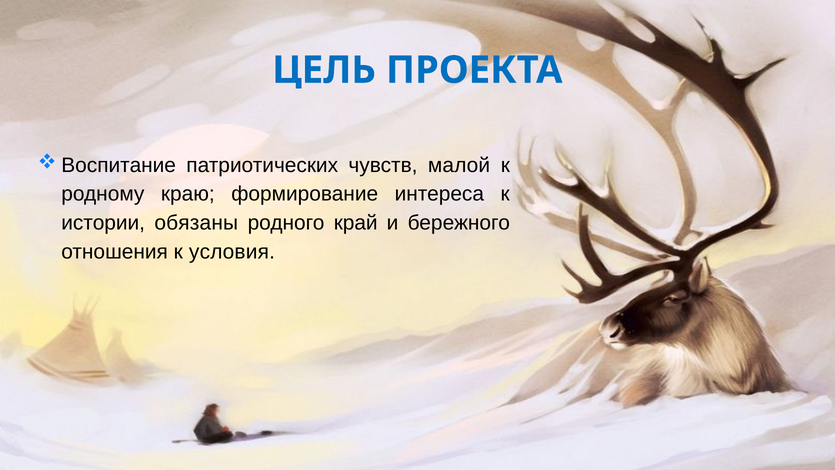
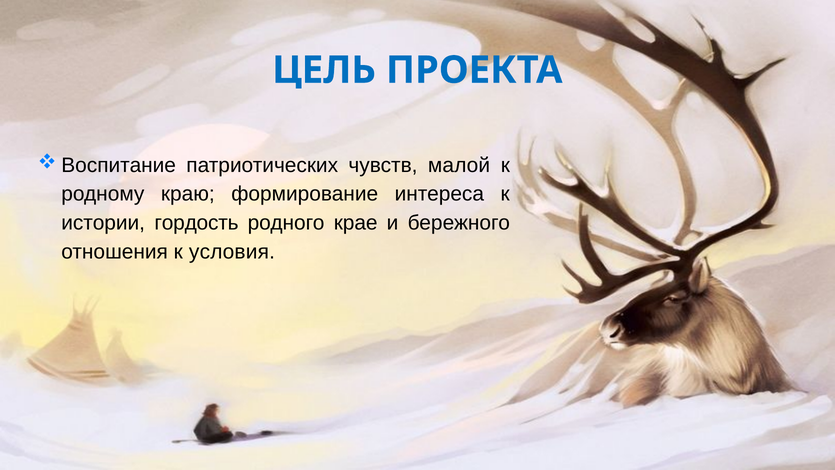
обязаны: обязаны -> гордость
край: край -> крае
